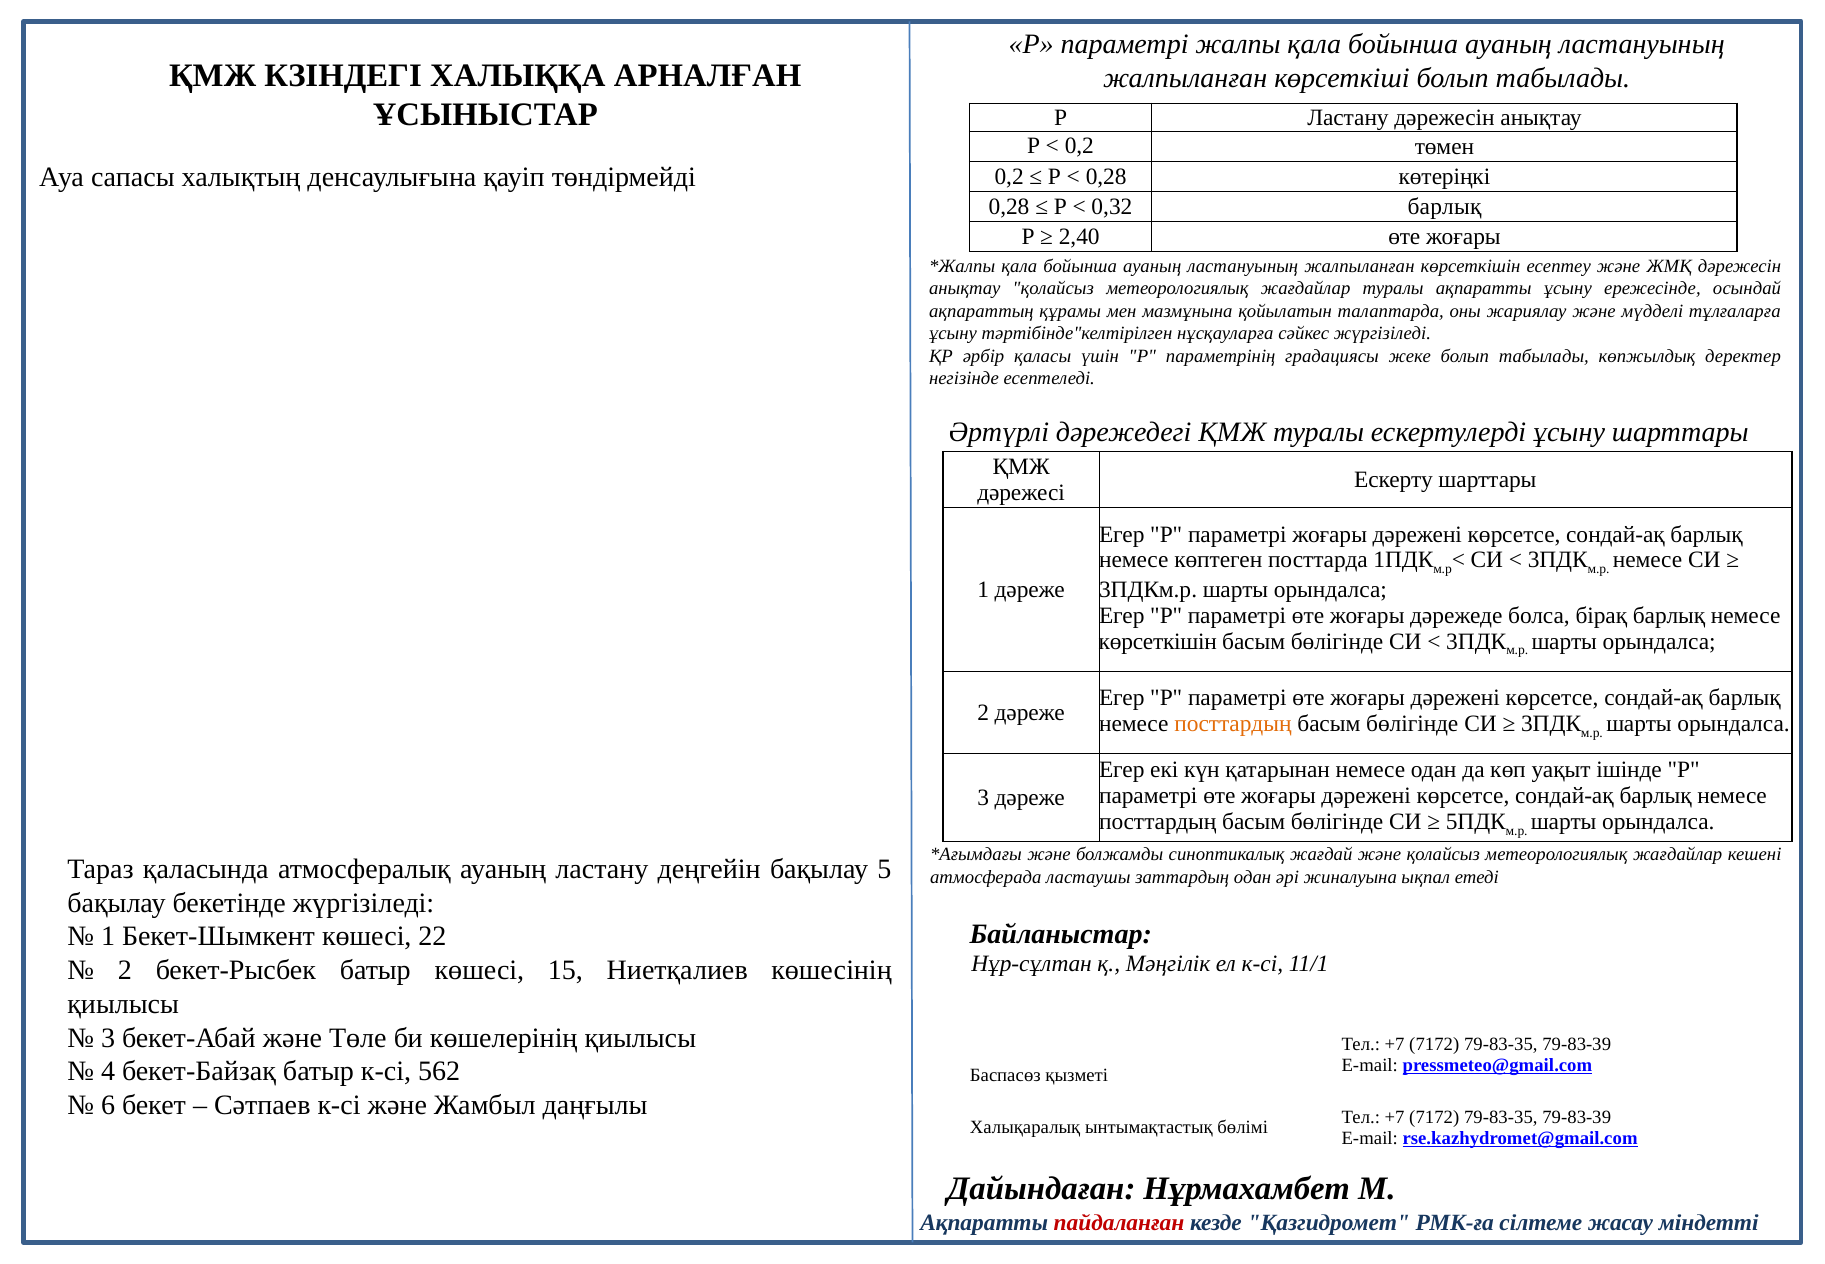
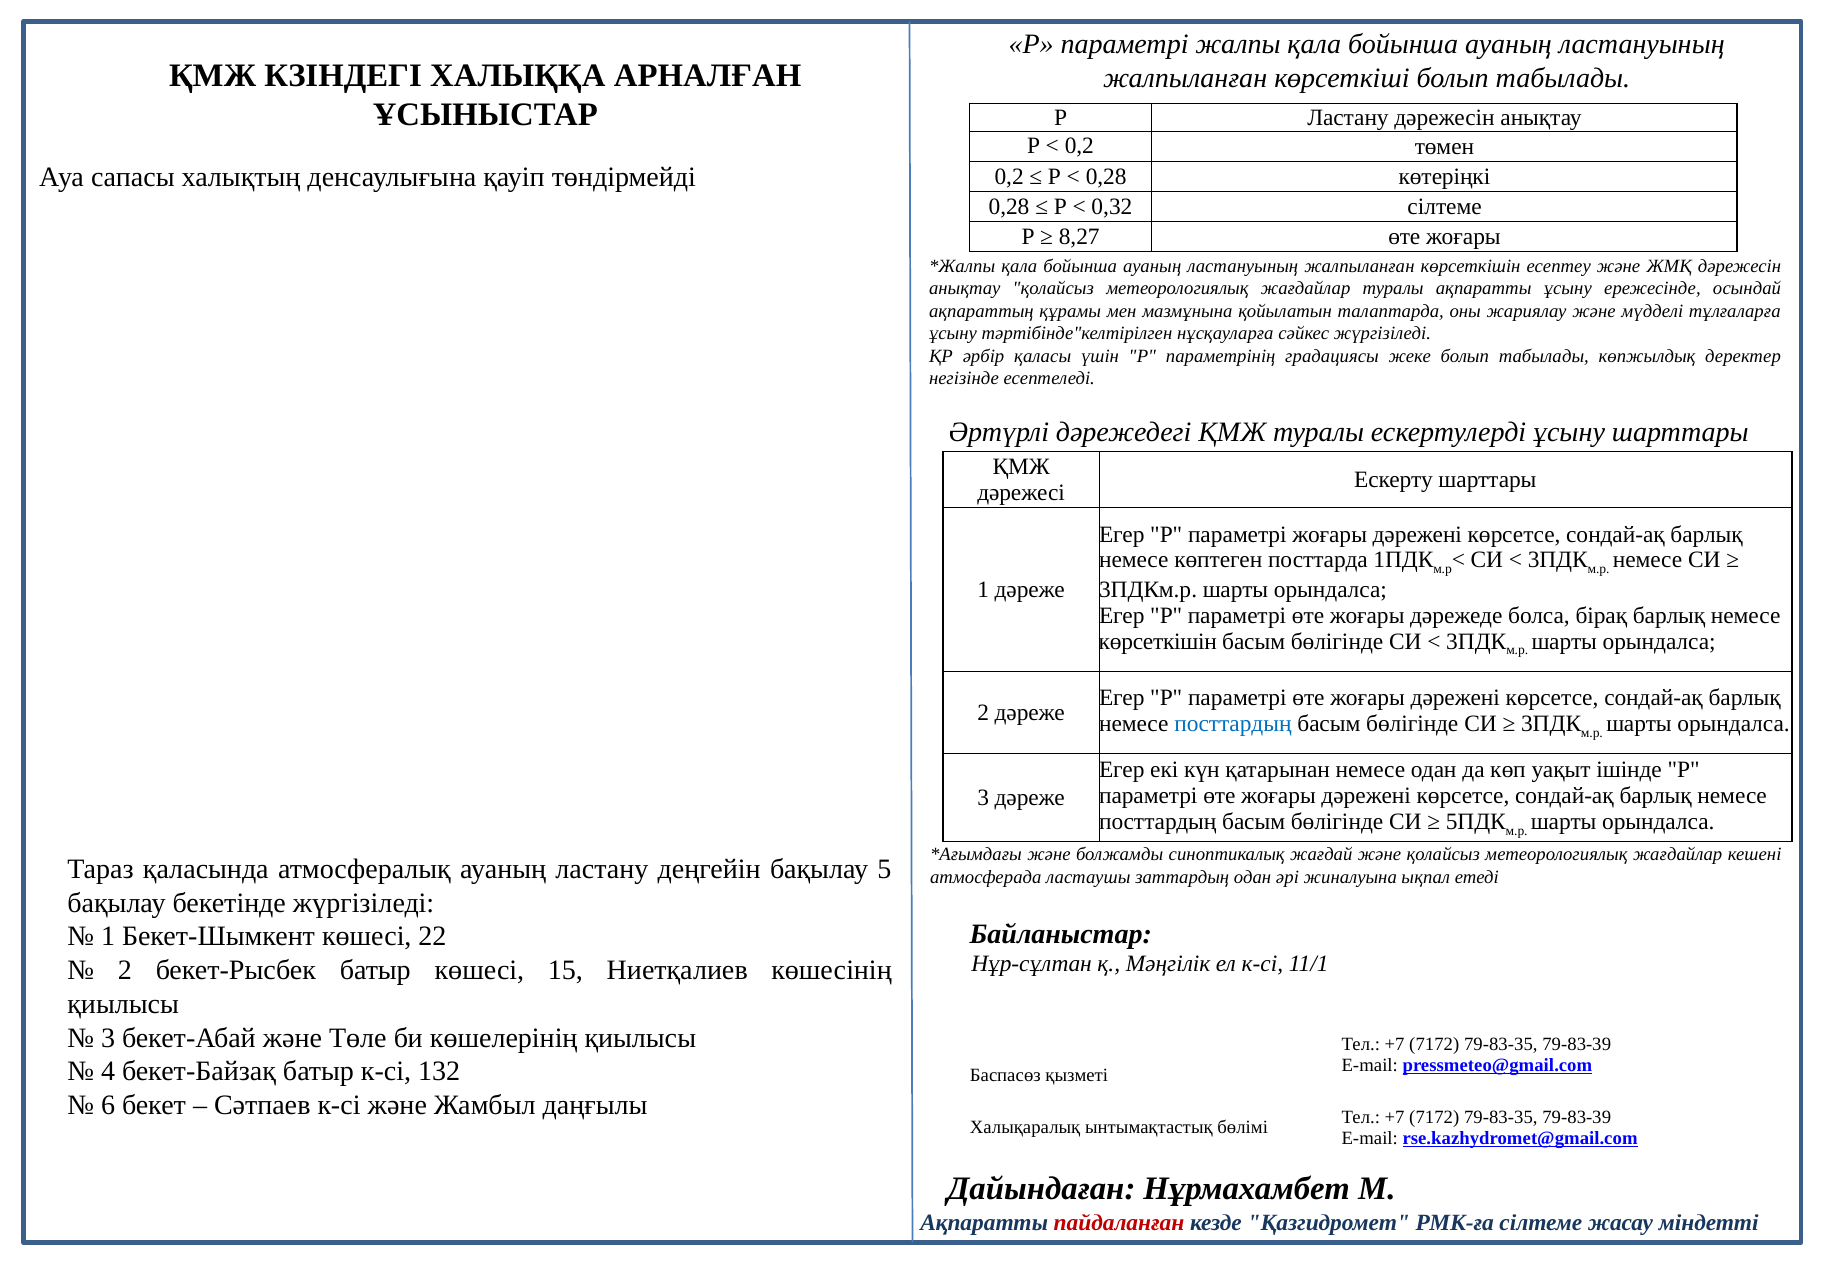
0,32 барлық: барлық -> сілтеме
2,40: 2,40 -> 8,27
посттардың at (1233, 723) colour: orange -> blue
562: 562 -> 132
